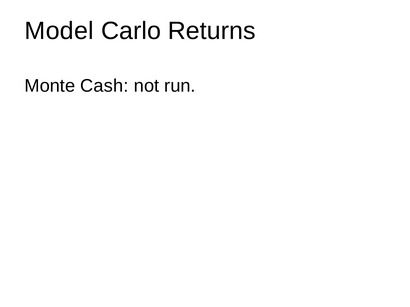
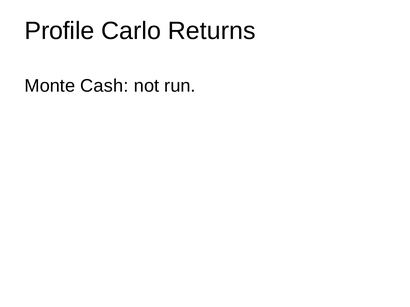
Model: Model -> Profile
